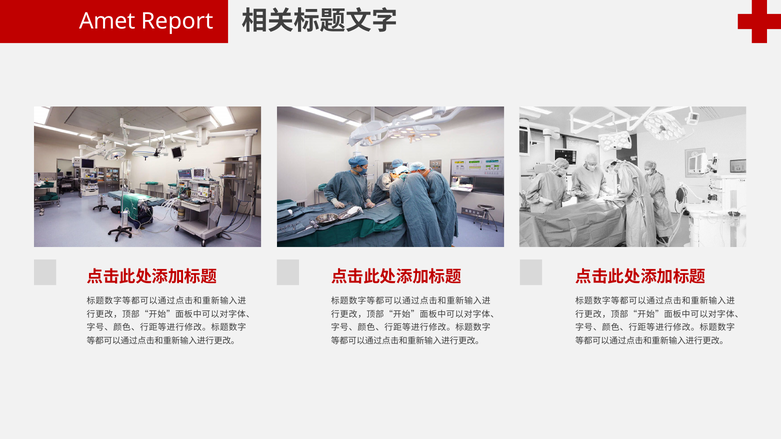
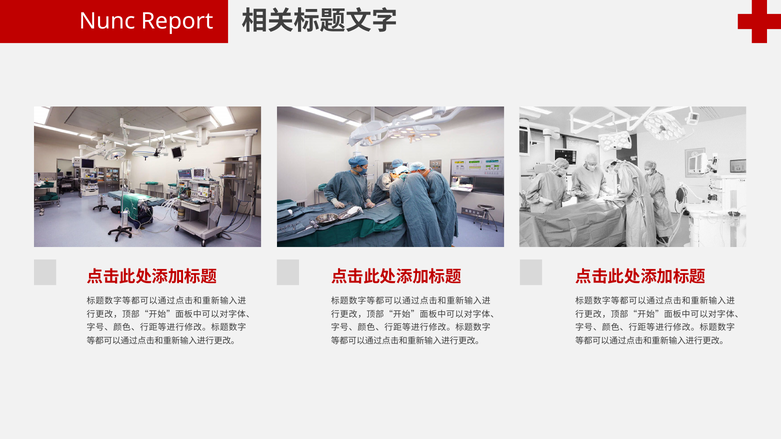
Amet: Amet -> Nunc
